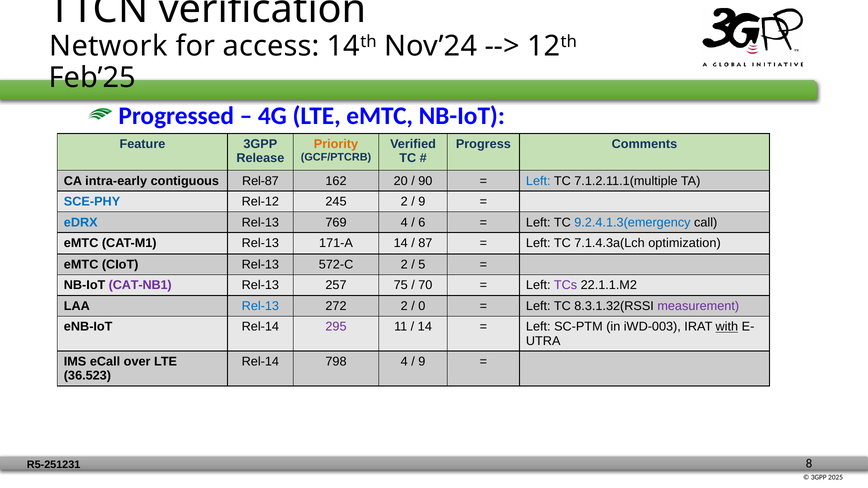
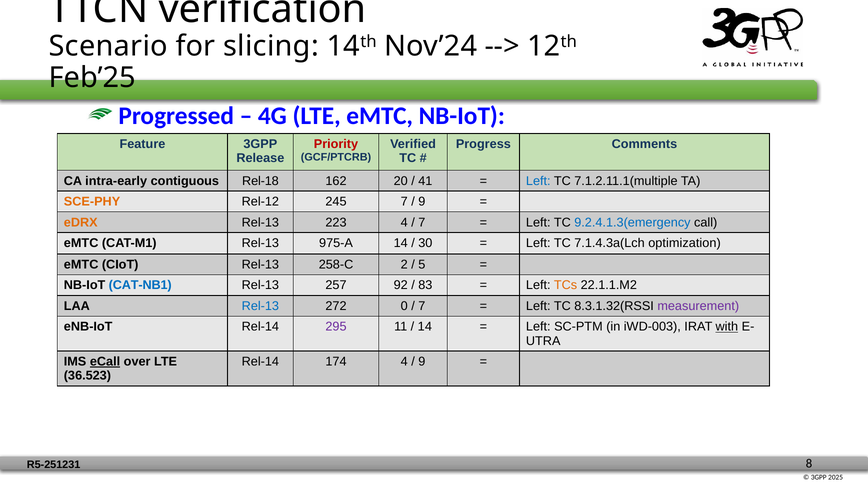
Network: Network -> Scenario
access: access -> slicing
Priority colour: orange -> red
Rel-87: Rel-87 -> Rel-18
90: 90 -> 41
SCE-PHY colour: blue -> orange
245 2: 2 -> 7
eDRX colour: blue -> orange
769: 769 -> 223
6 at (422, 222): 6 -> 7
171-A: 171-A -> 975-A
87: 87 -> 30
572-C: 572-C -> 258-C
CAT-NB1 colour: purple -> blue
75: 75 -> 92
70: 70 -> 83
TCs colour: purple -> orange
272 2: 2 -> 0
0 at (422, 306): 0 -> 7
eCall underline: none -> present
798: 798 -> 174
